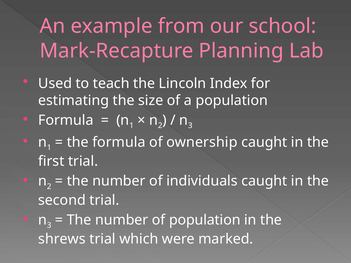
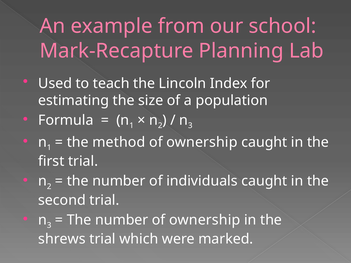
the formula: formula -> method
number of population: population -> ownership
